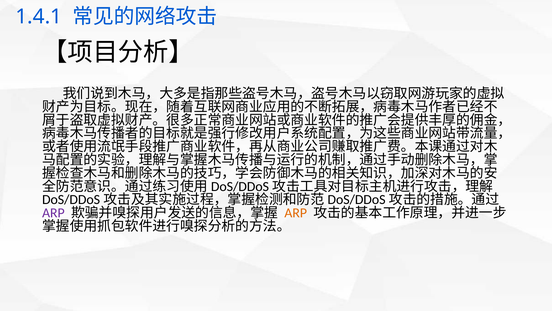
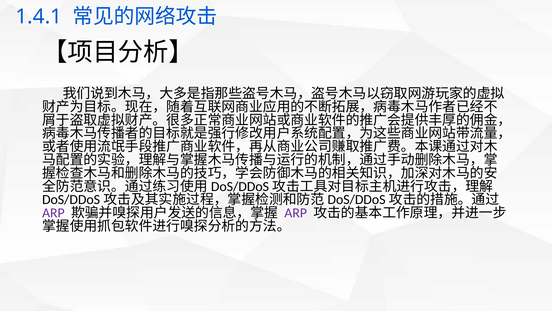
ARP at (296, 213) colour: orange -> purple
